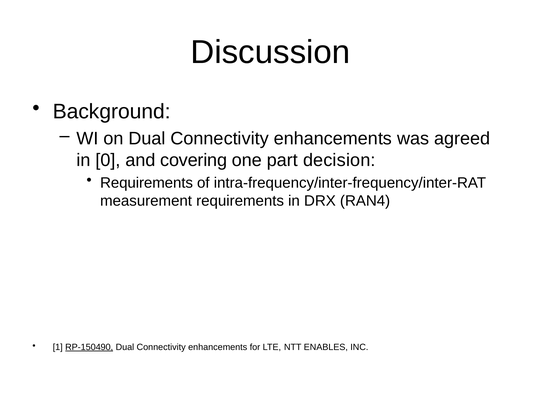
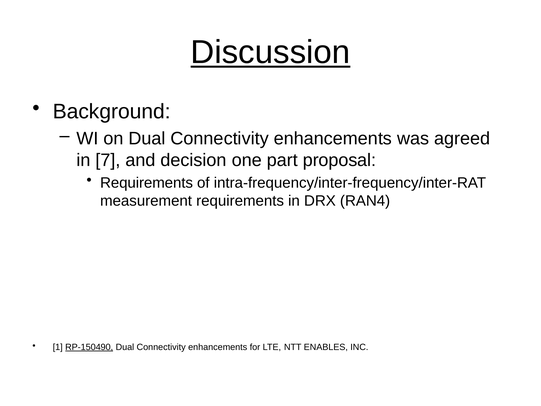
Discussion underline: none -> present
0: 0 -> 7
covering: covering -> decision
decision: decision -> proposal
